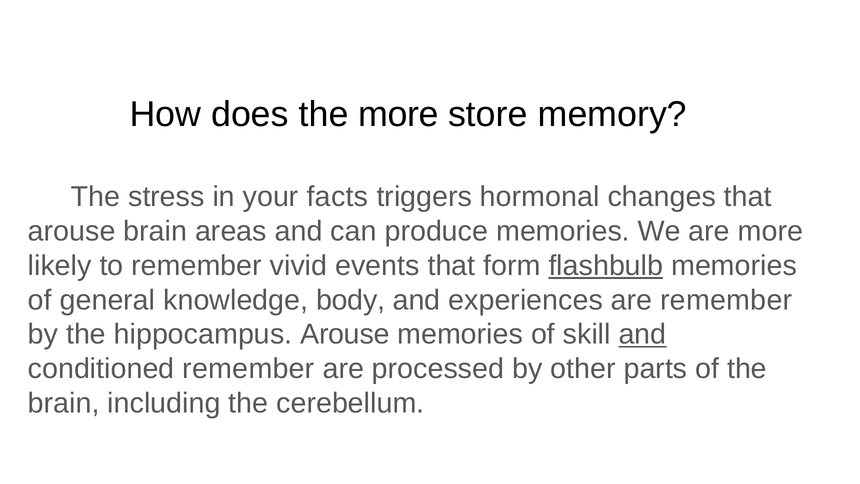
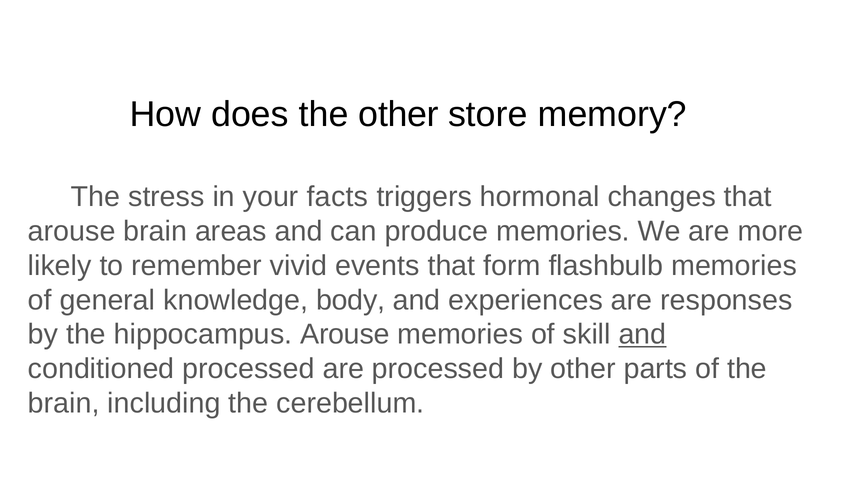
the more: more -> other
flashbulb underline: present -> none
are remember: remember -> responses
conditioned remember: remember -> processed
